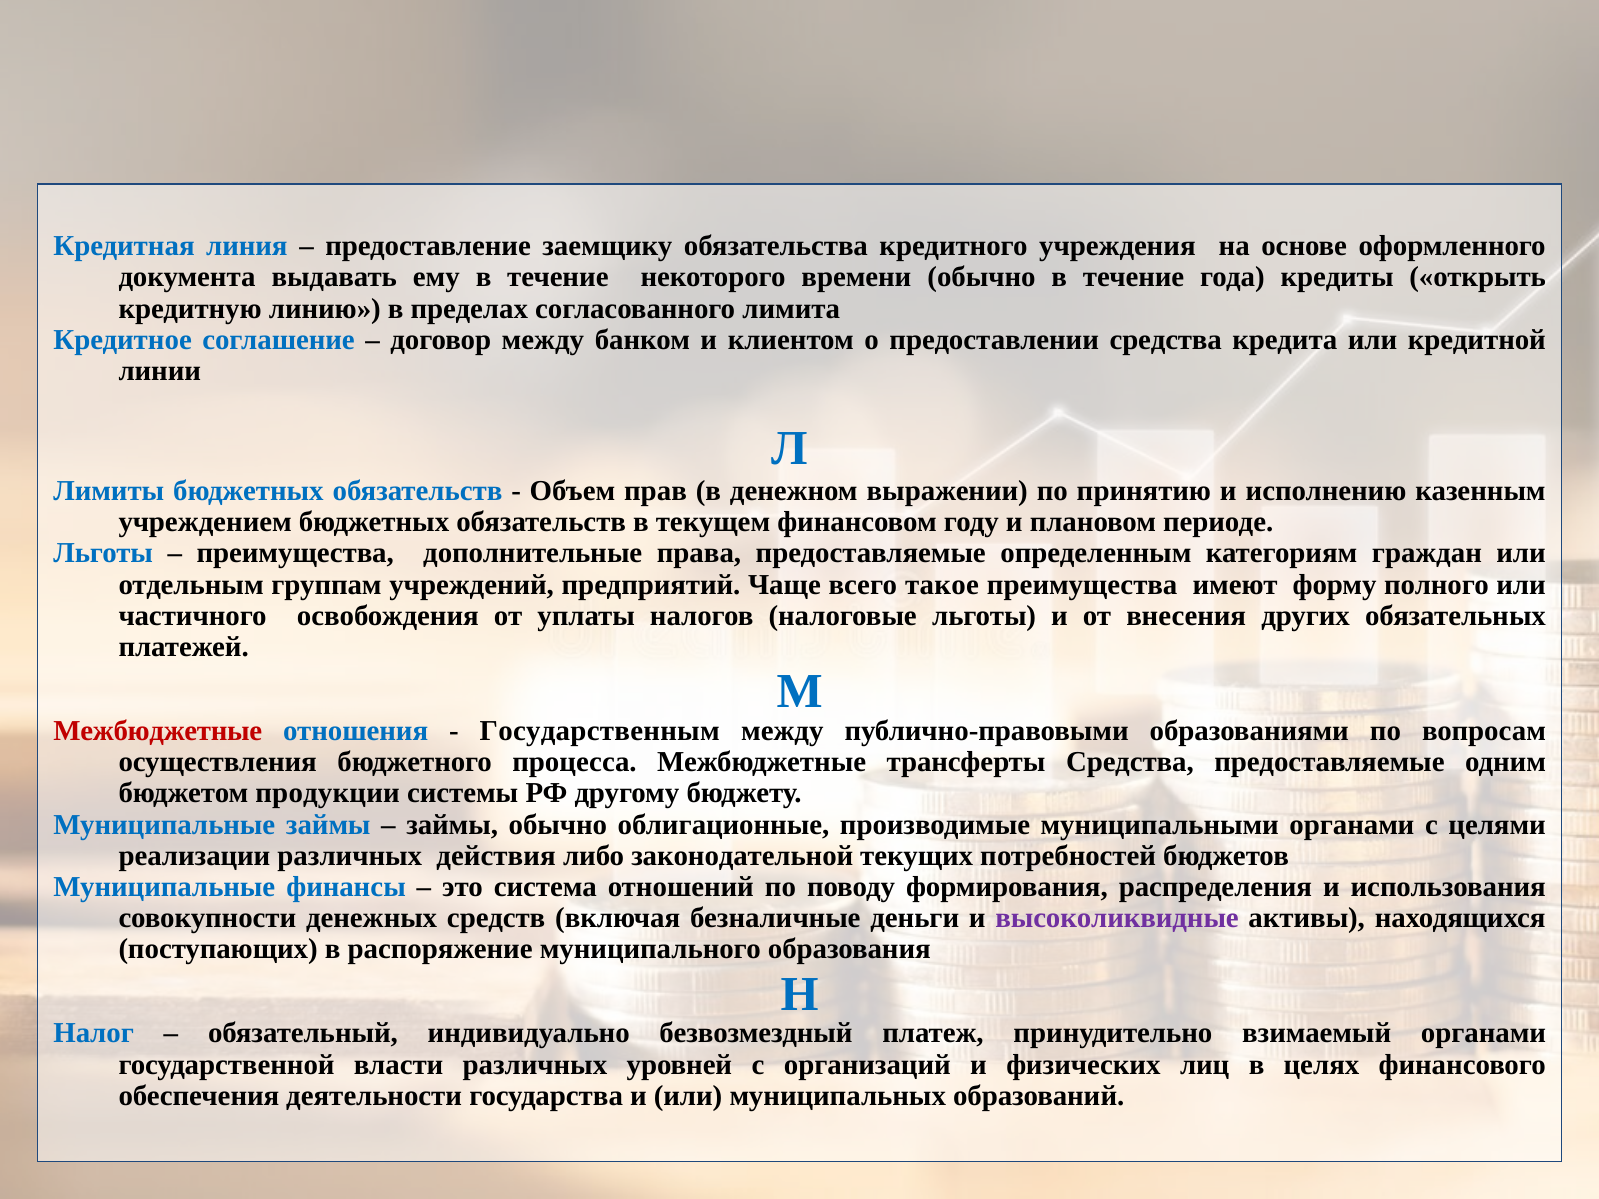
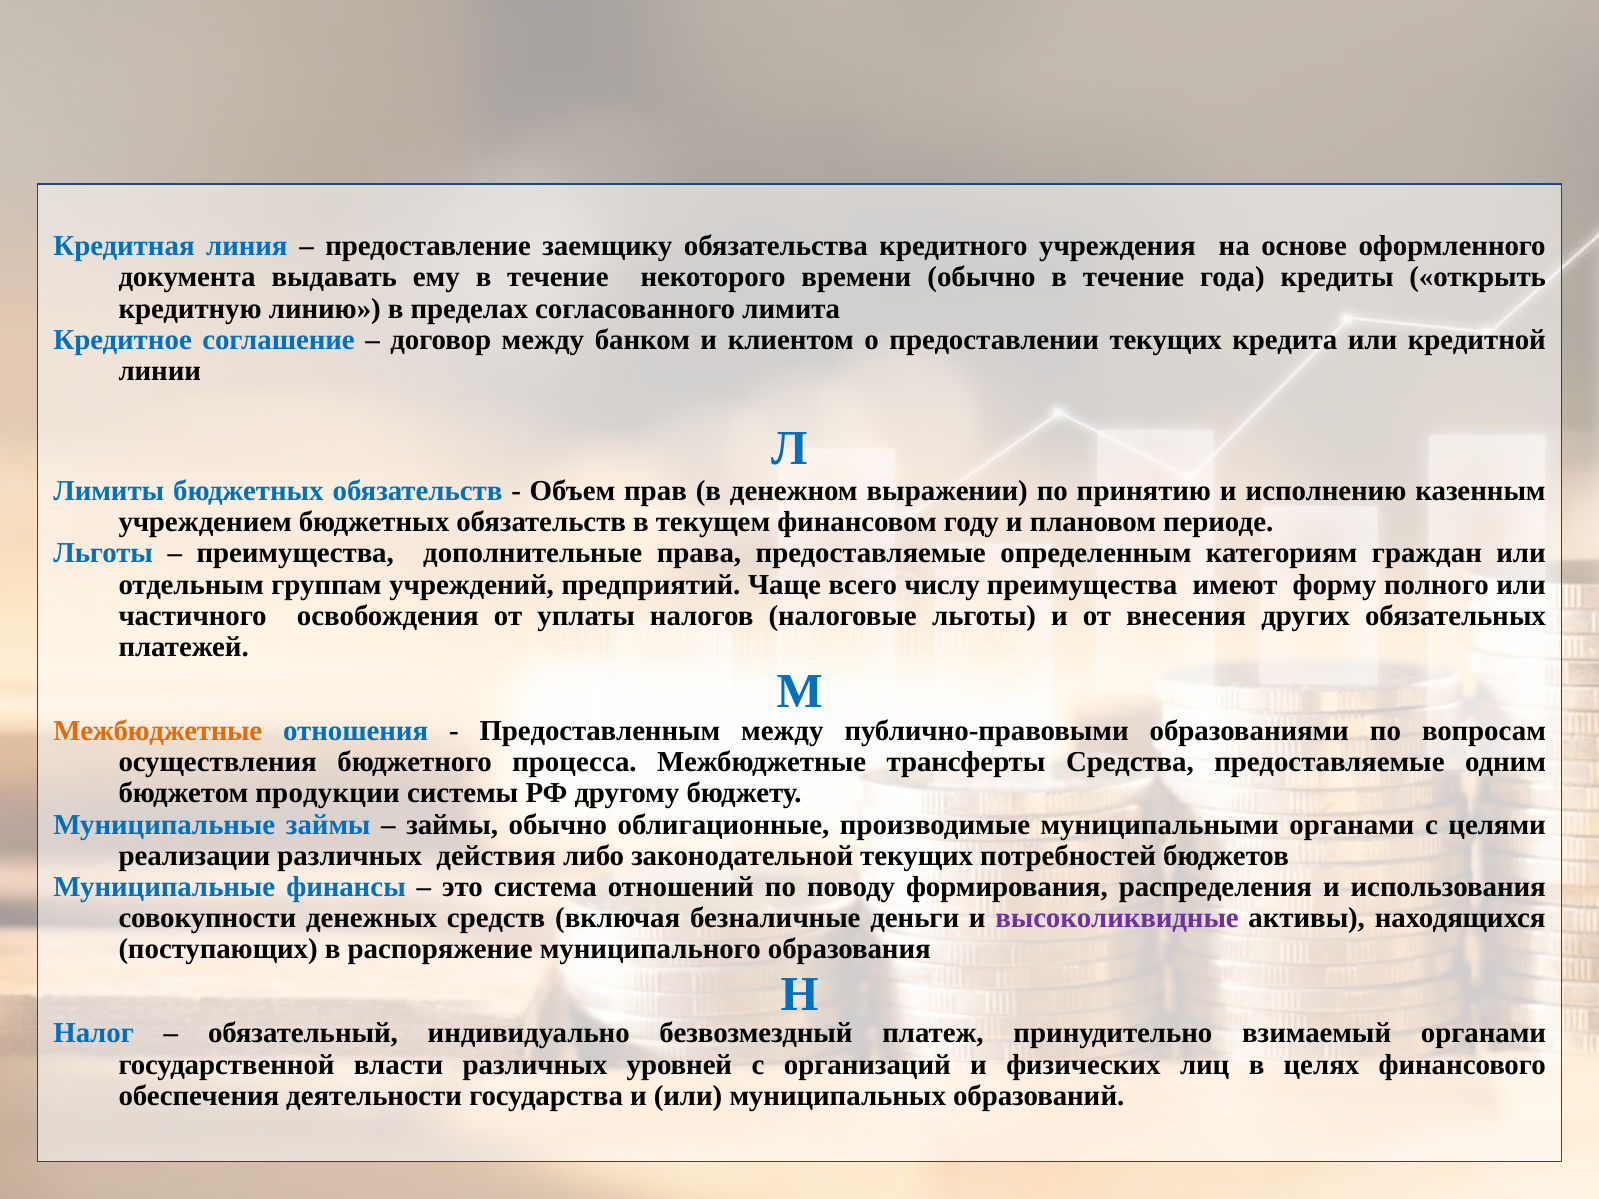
предоставлении средства: средства -> текущих
такое: такое -> числу
Межбюджетные at (158, 731) colour: red -> orange
Государственным: Государственным -> Предоставленным
